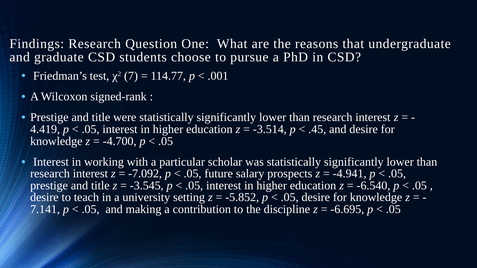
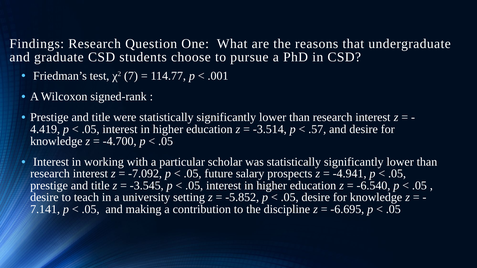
.45: .45 -> .57
